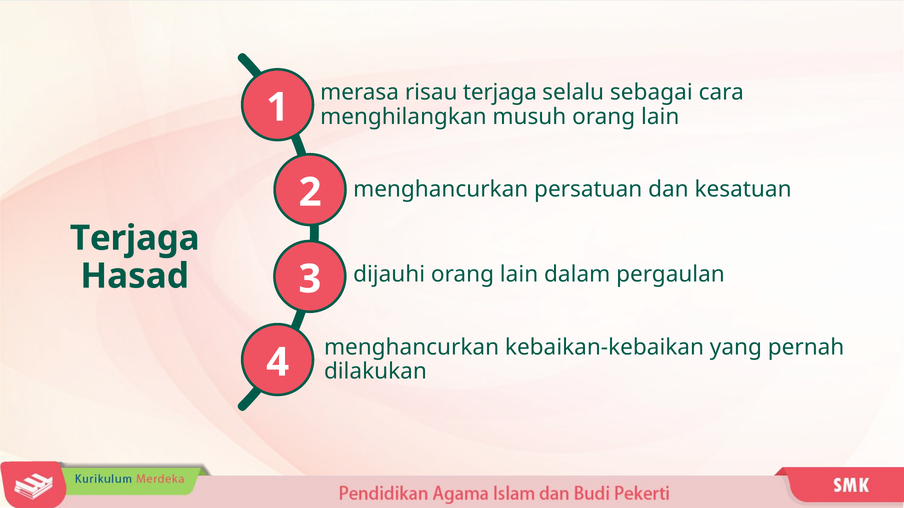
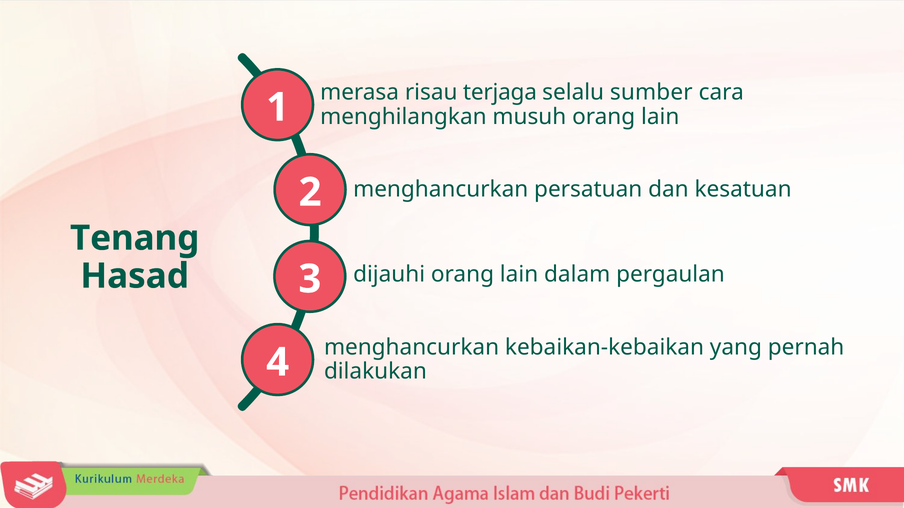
sebagai: sebagai -> sumber
Terjaga at (135, 238): Terjaga -> Tenang
